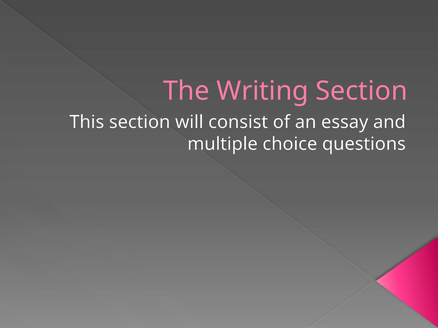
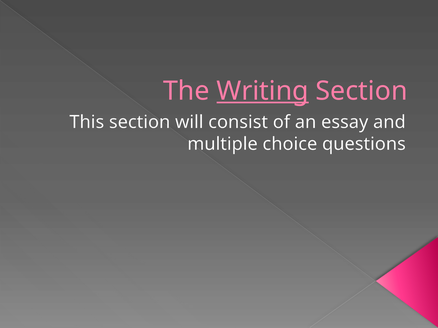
Writing underline: none -> present
